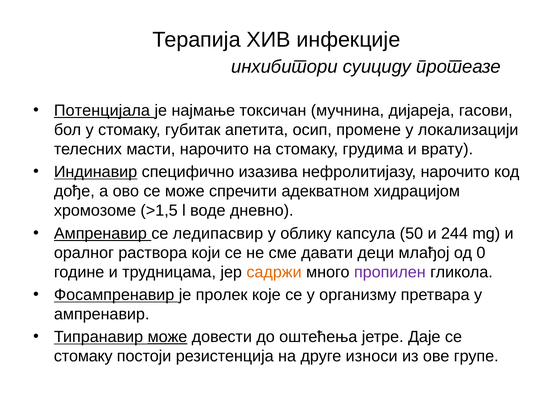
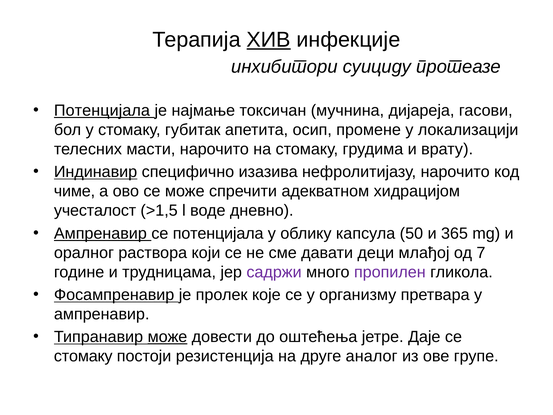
ХИВ underline: none -> present
дође: дође -> чиме
хромозоме: хромозоме -> учесталост
се ледипасвир: ледипасвир -> потенцијала
244: 244 -> 365
0: 0 -> 7
садржи colour: orange -> purple
износи: износи -> аналог
